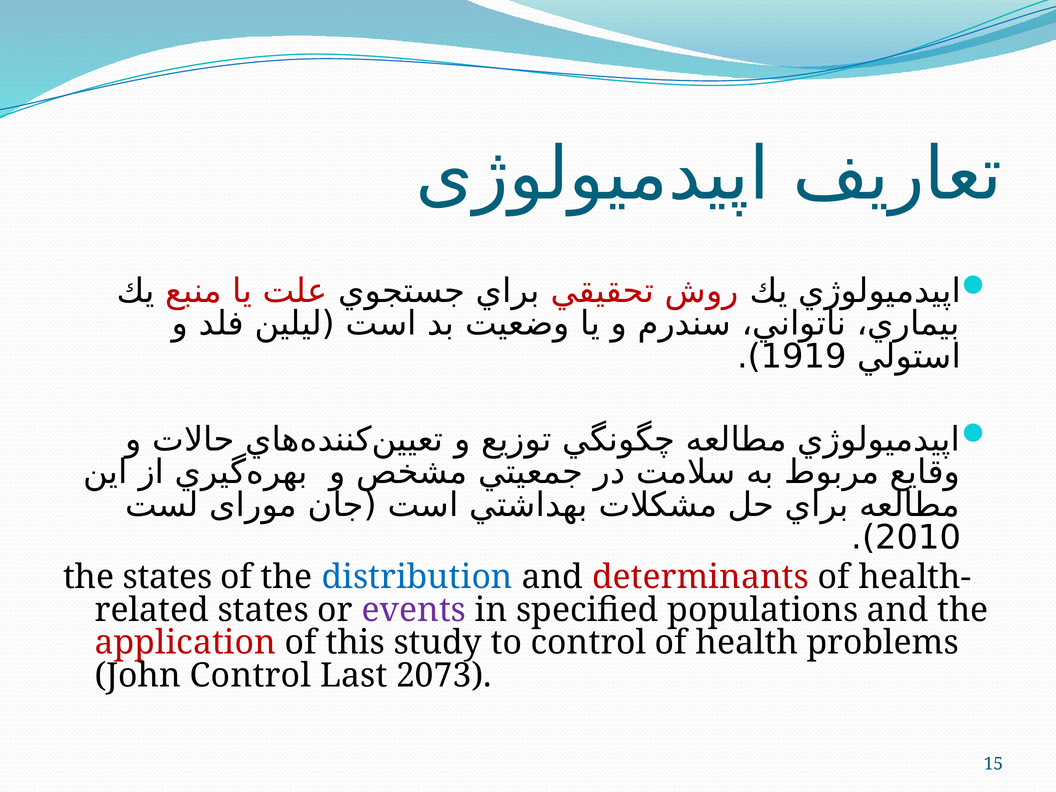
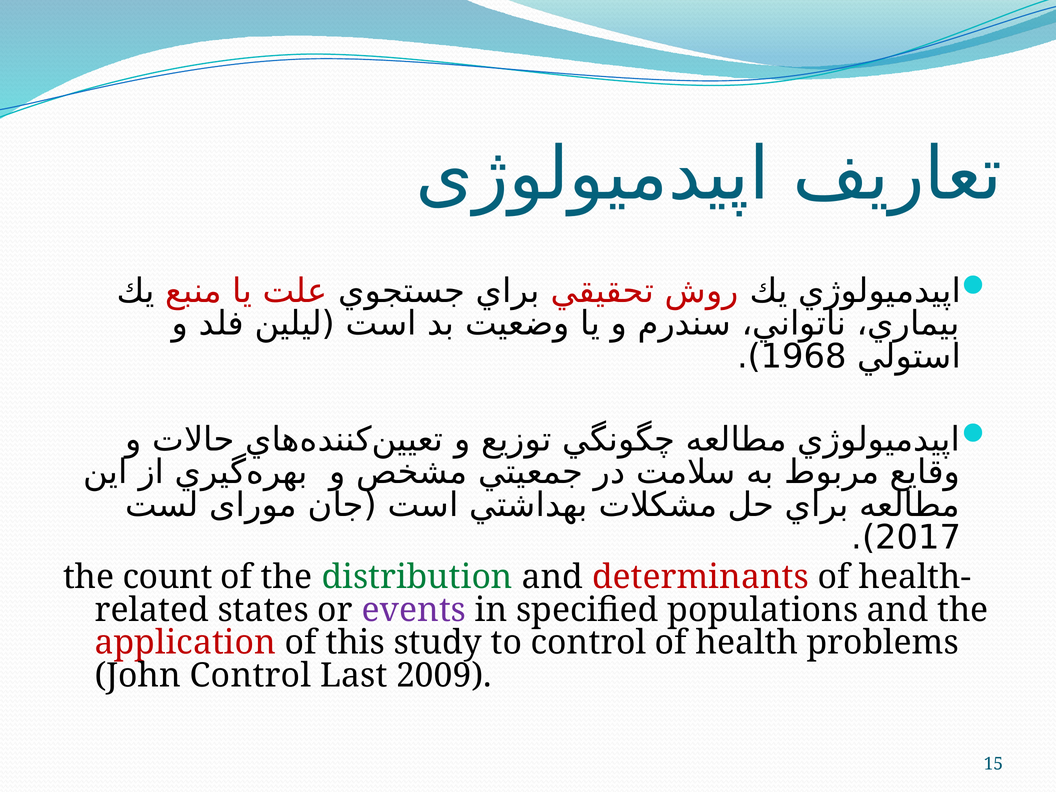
1919: 1919 -> 1968
2010: 2010 -> 2017
the states: states -> count
distribution colour: blue -> green
2073: 2073 -> 2009
